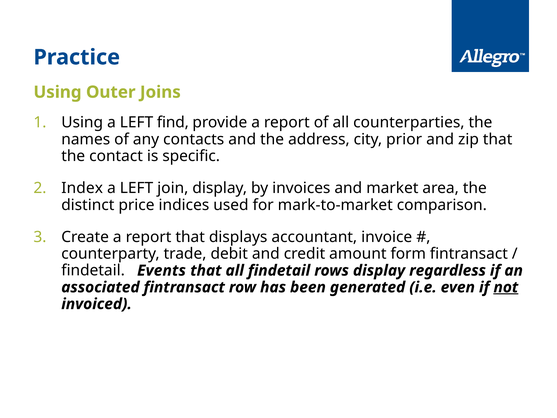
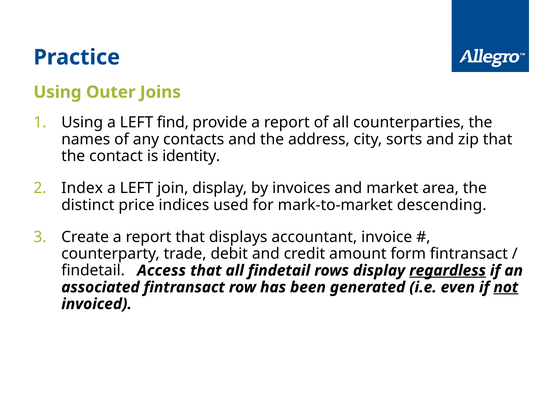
prior: prior -> sorts
specific: specific -> identity
comparison: comparison -> descending
Events: Events -> Access
regardless underline: none -> present
